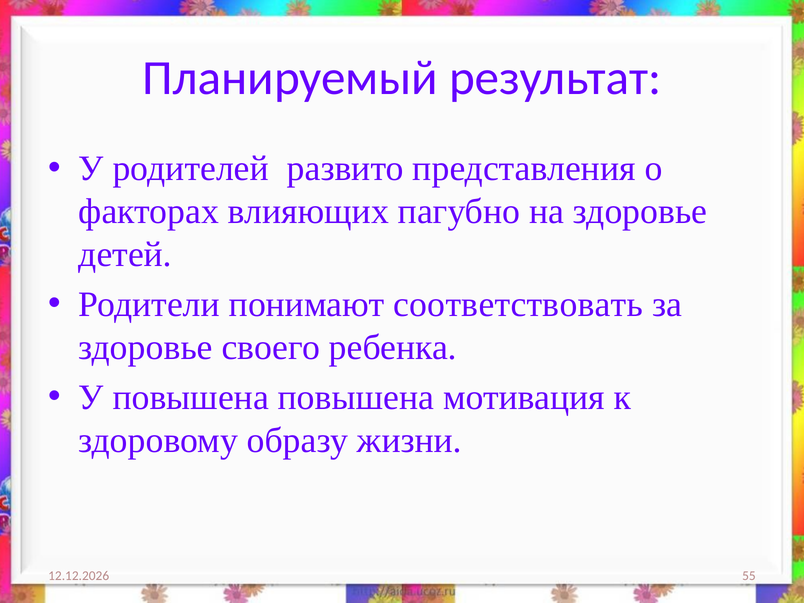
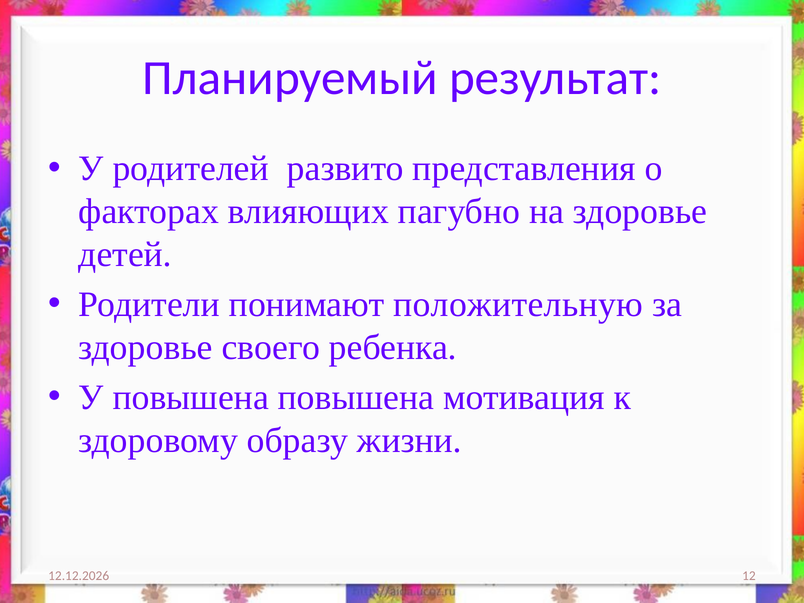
соответствовать: соответствовать -> положительную
55: 55 -> 12
